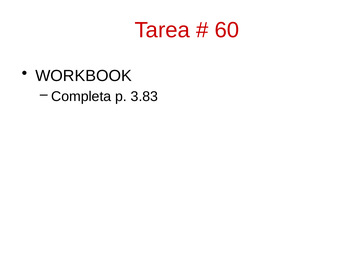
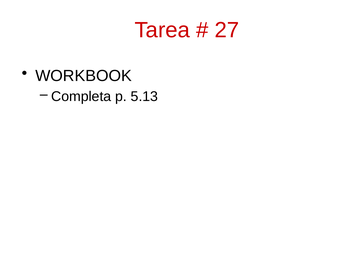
60: 60 -> 27
3.83: 3.83 -> 5.13
